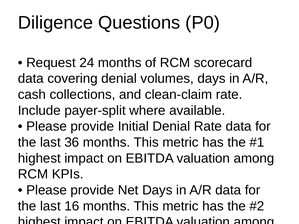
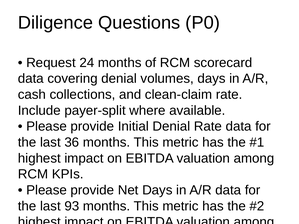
16: 16 -> 93
